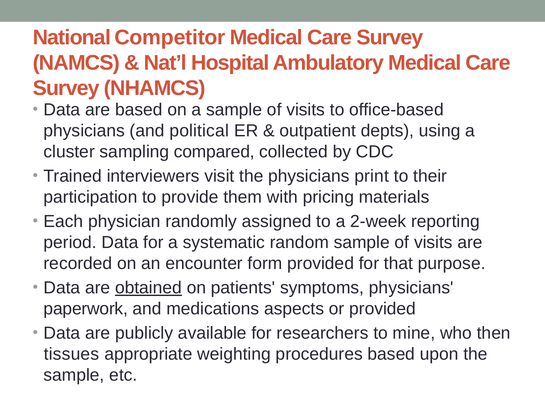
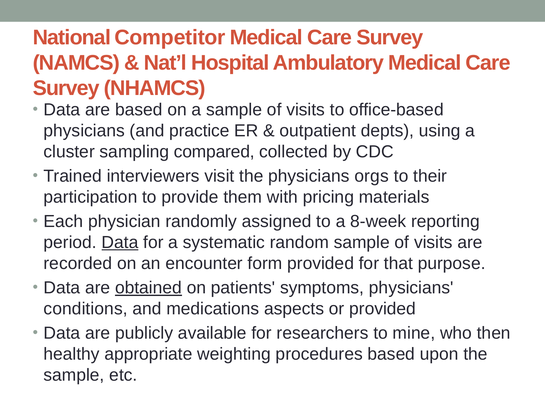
political: political -> practice
print: print -> orgs
2-week: 2-week -> 8-week
Data at (120, 242) underline: none -> present
paperwork: paperwork -> conditions
tissues: tissues -> healthy
